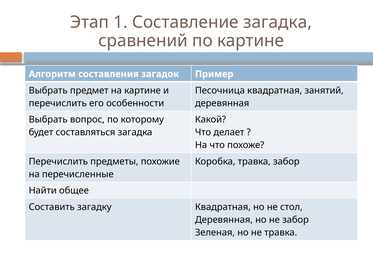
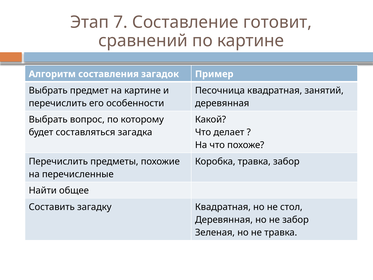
1: 1 -> 7
Составление загадка: загадка -> готовит
